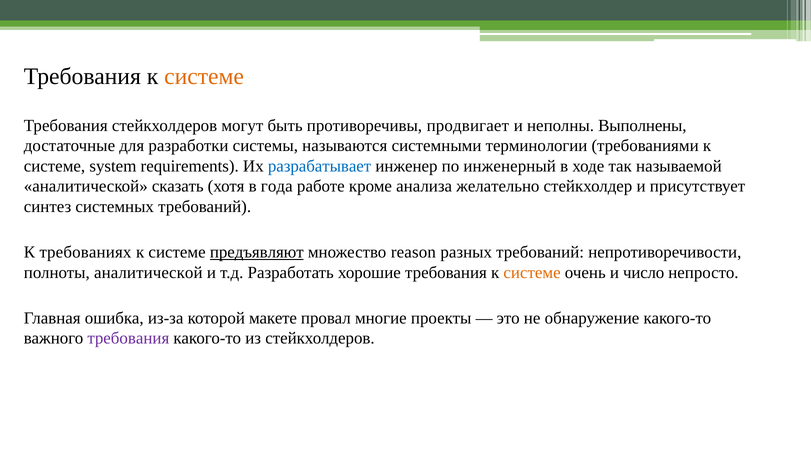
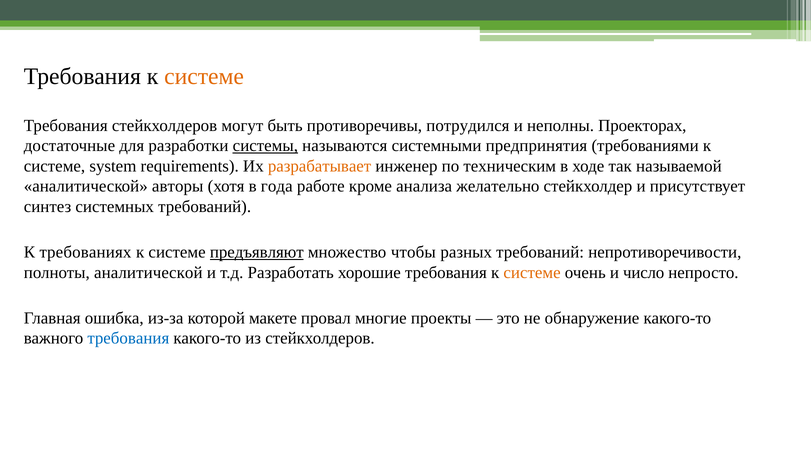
продвигает: продвигает -> потрудился
Выполнены: Выполнены -> Проекторах
системы underline: none -> present
терминологии: терминологии -> предпринятия
разрабатывает colour: blue -> orange
инженерный: инженерный -> техническим
сказать: сказать -> авторы
reason: reason -> чтобы
требования at (128, 338) colour: purple -> blue
